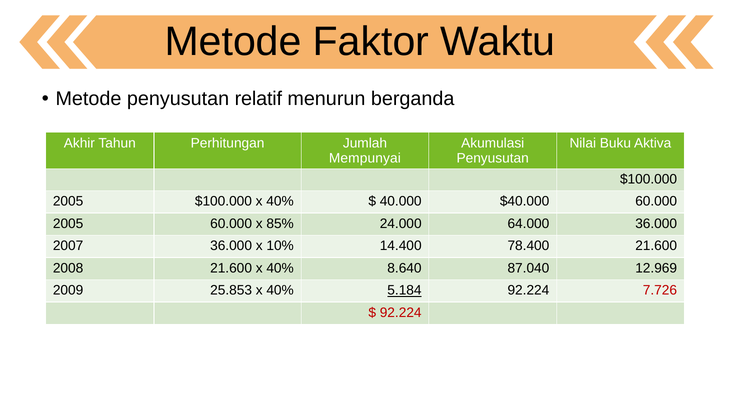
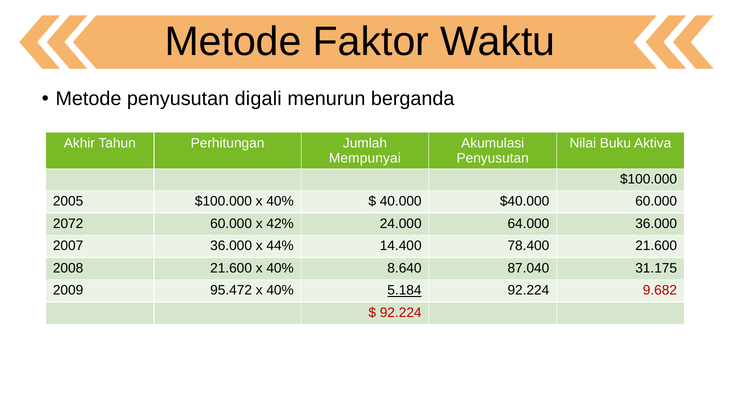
relatif: relatif -> digali
2005 at (68, 223): 2005 -> 2072
85%: 85% -> 42%
10%: 10% -> 44%
12.969: 12.969 -> 31.175
25.853: 25.853 -> 95.472
7.726: 7.726 -> 9.682
